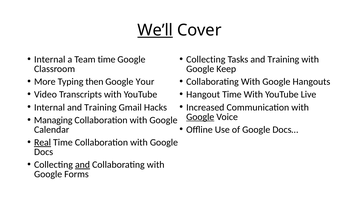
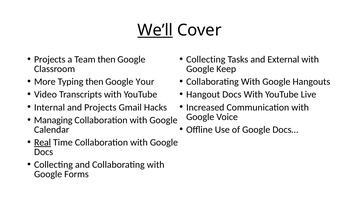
Internal at (50, 59): Internal -> Projects
Team time: time -> then
Tasks and Training: Training -> External
Hangout Time: Time -> Docs
Internal and Training: Training -> Projects
Google at (200, 117) underline: present -> none
and at (83, 165) underline: present -> none
